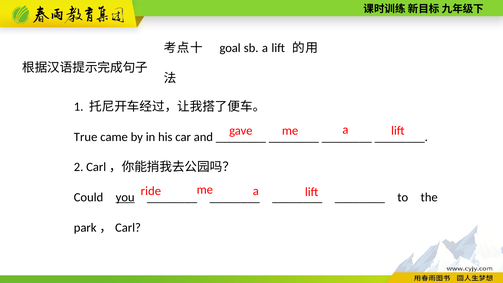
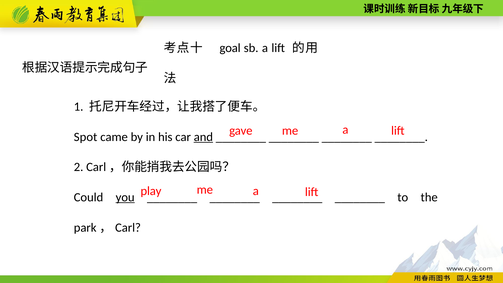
True: True -> Spot
and underline: none -> present
ride: ride -> play
